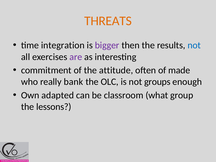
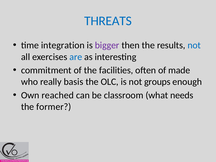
THREATS colour: orange -> blue
are colour: purple -> blue
attitude: attitude -> facilities
bank: bank -> basis
adapted: adapted -> reached
group: group -> needs
lessons: lessons -> former
